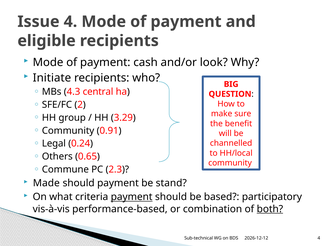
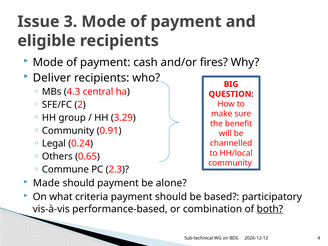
Issue 4: 4 -> 3
look: look -> fires
Initiate: Initiate -> Deliver
stand: stand -> alone
payment at (132, 197) underline: present -> none
